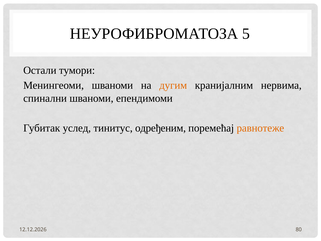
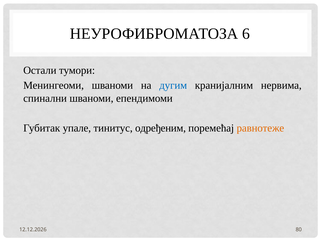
5: 5 -> 6
дугим colour: orange -> blue
услед: услед -> упале
